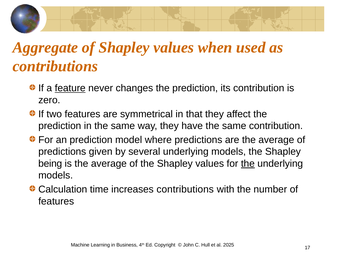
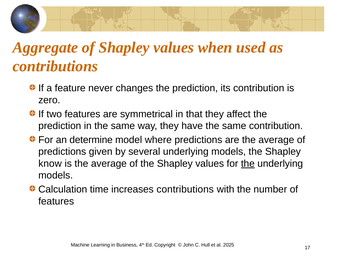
feature underline: present -> none
an prediction: prediction -> determine
being: being -> know
